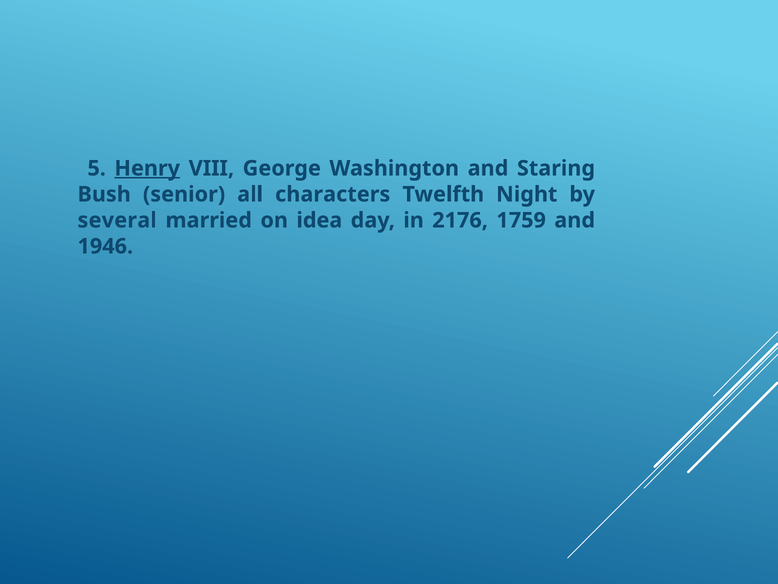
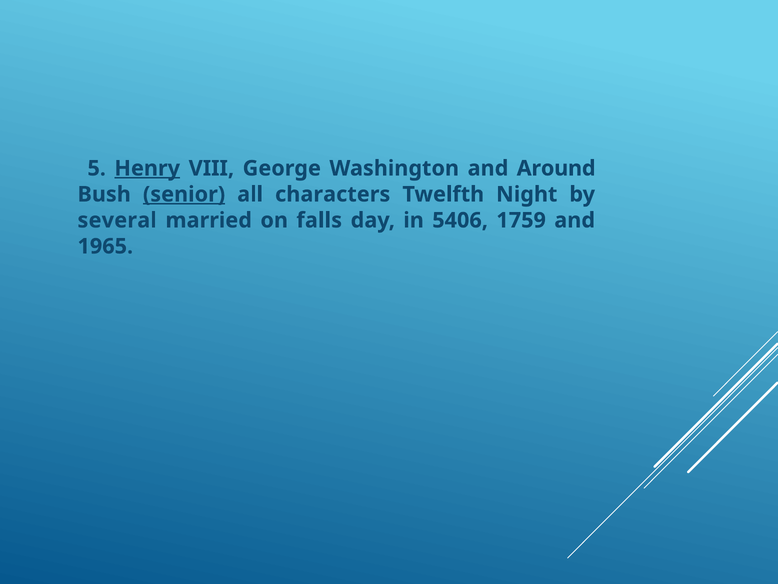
Staring: Staring -> Around
senior underline: none -> present
idea: idea -> falls
2176: 2176 -> 5406
1946: 1946 -> 1965
